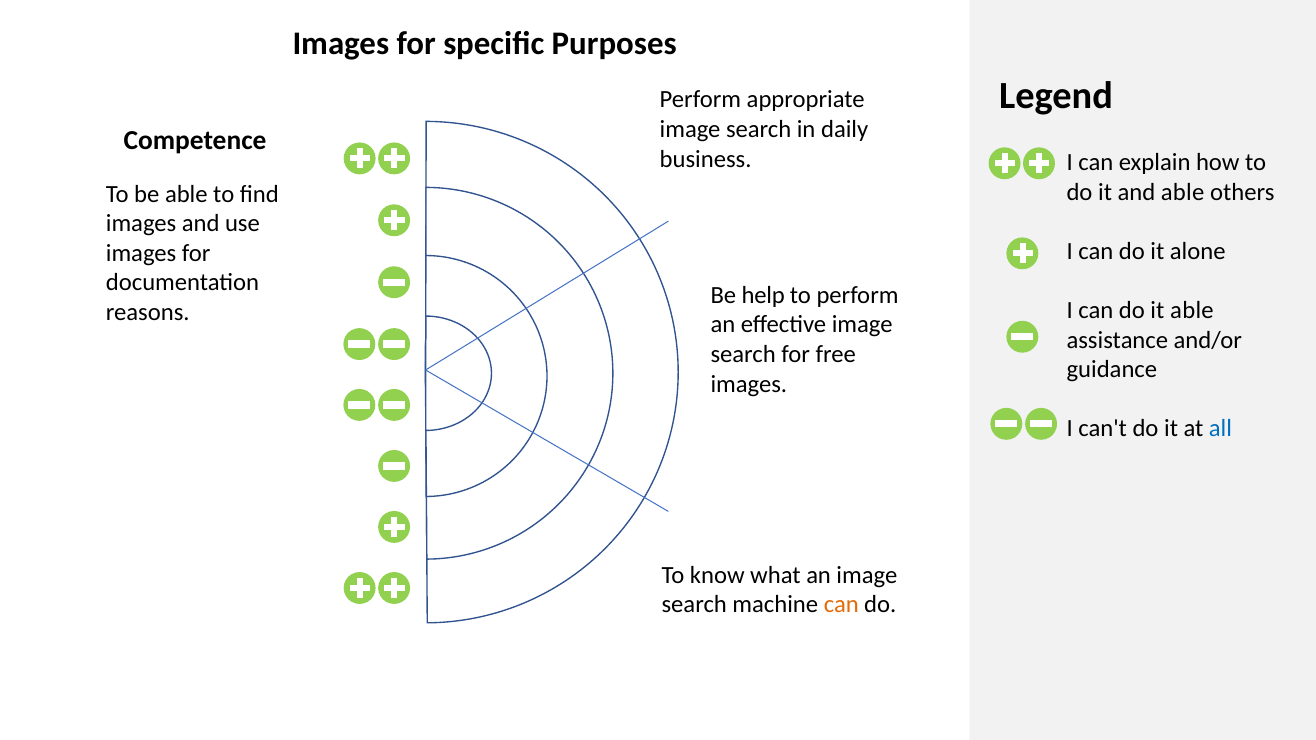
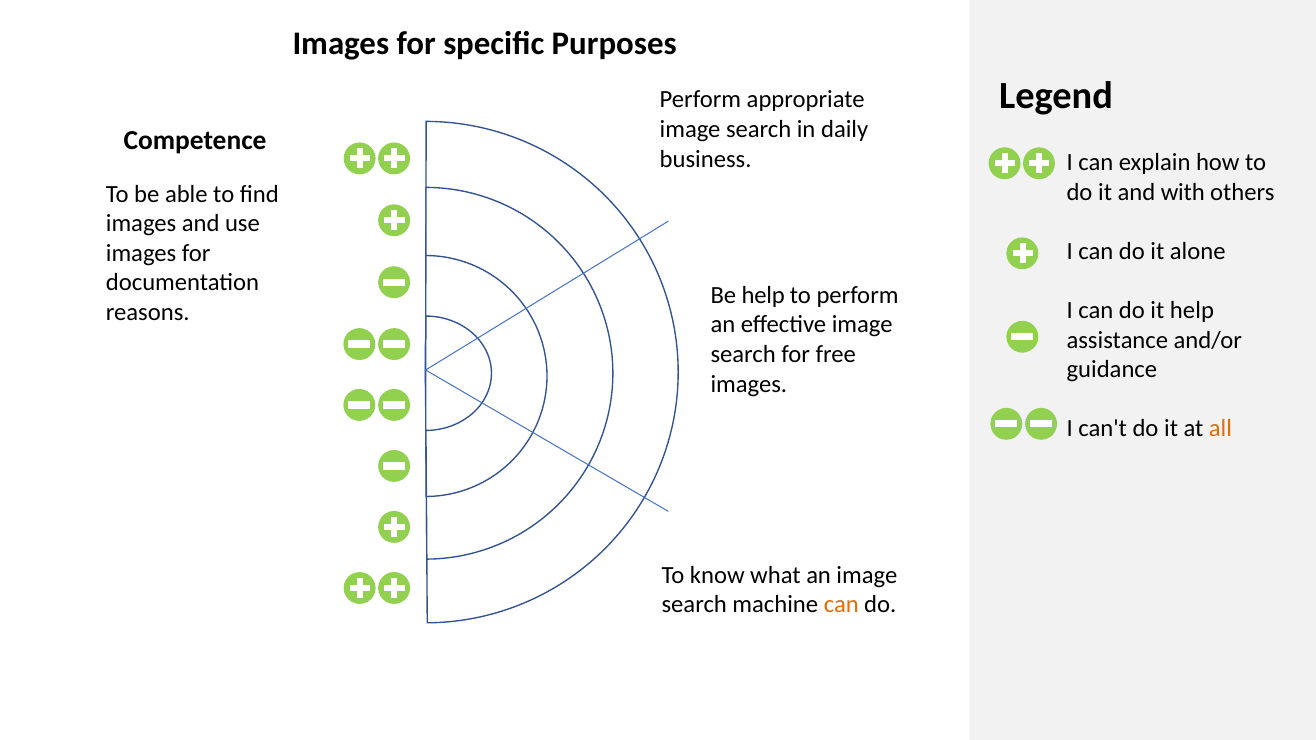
and able: able -> with
it able: able -> help
all colour: blue -> orange
